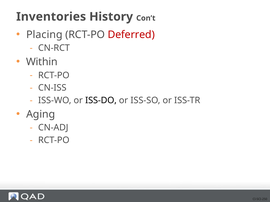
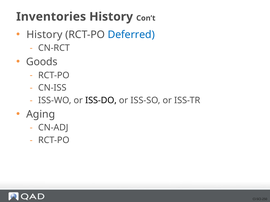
Placing at (44, 35): Placing -> History
Deferred colour: red -> blue
Within: Within -> Goods
